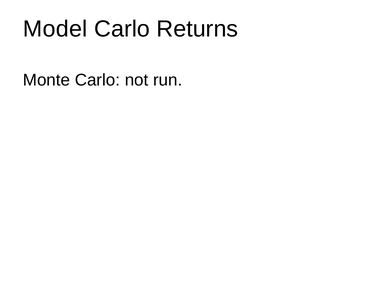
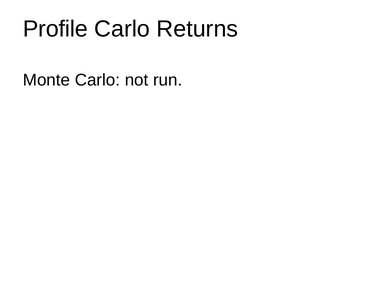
Model: Model -> Profile
